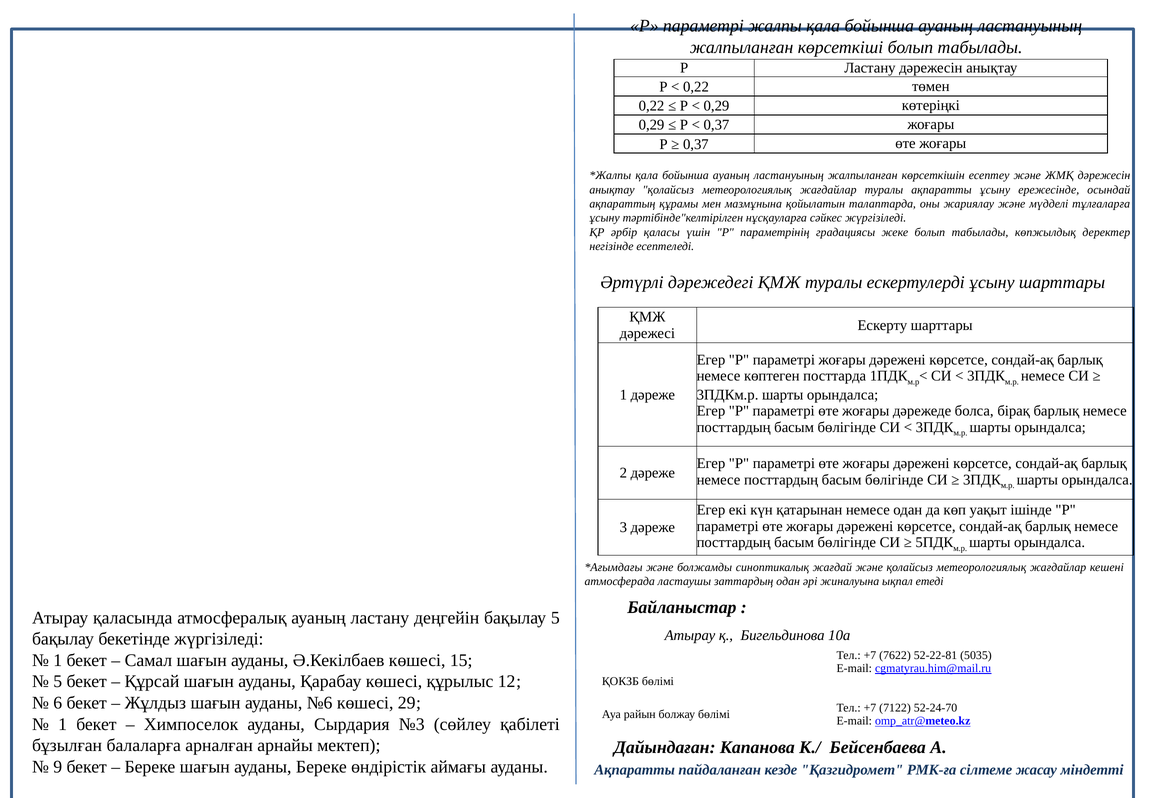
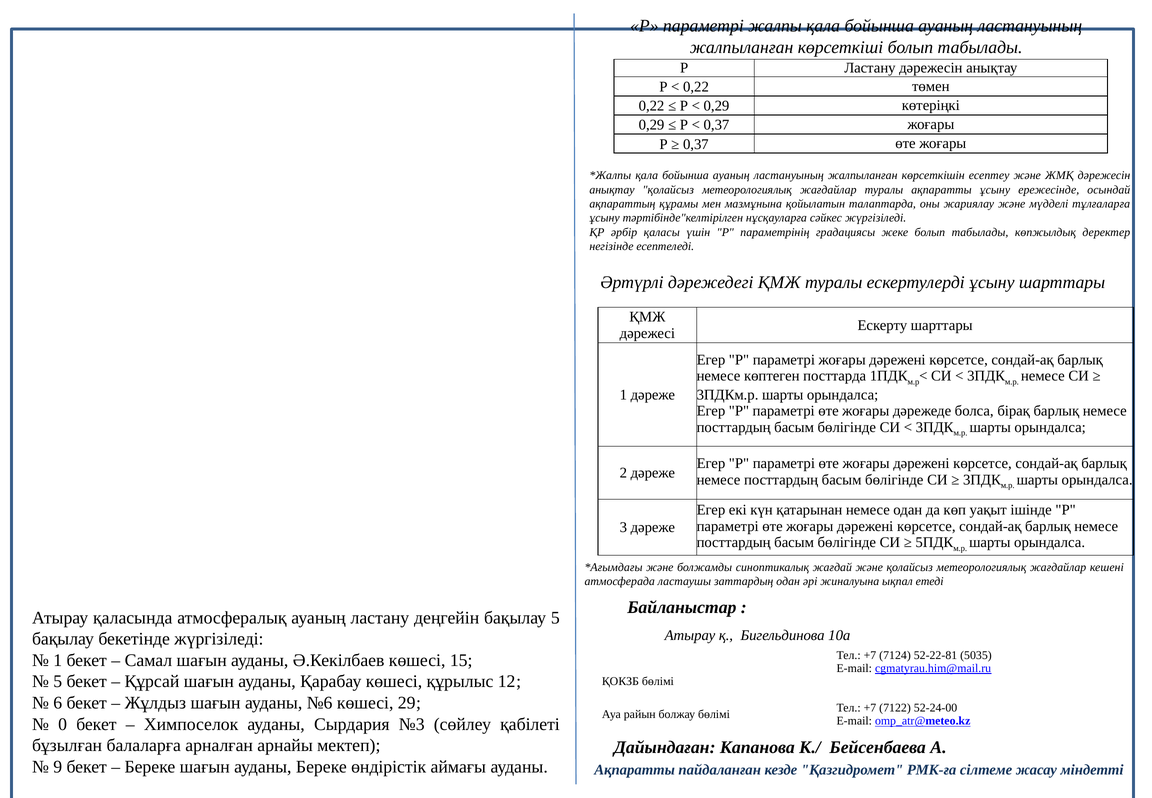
7622: 7622 -> 7124
52-24-70: 52-24-70 -> 52-24-00
1 at (63, 724): 1 -> 0
